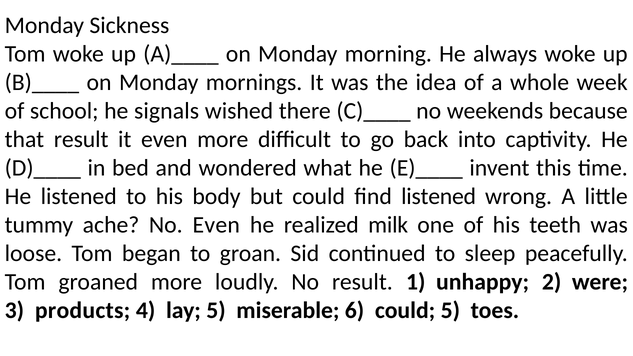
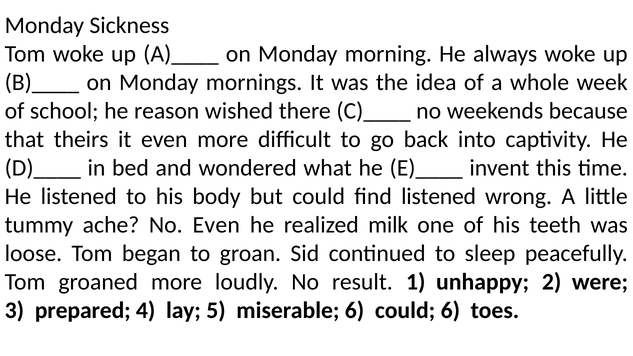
signals: signals -> reason
that result: result -> theirs
products: products -> prepared
could 5: 5 -> 6
